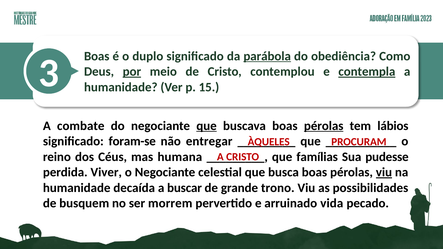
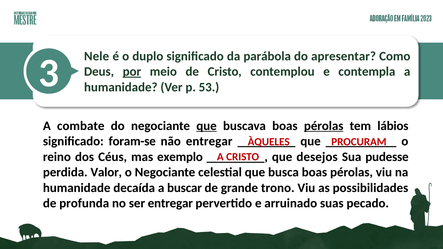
Boas at (97, 56): Boas -> Nele
parábola underline: present -> none
obediência: obediência -> apresentar
contempla underline: present -> none
15: 15 -> 53
humana: humana -> exemplo
famílias: famílias -> desejos
Viver: Viver -> Valor
viu at (384, 172) underline: present -> none
busquem: busquem -> profunda
ser morrem: morrem -> entregar
vida: vida -> suas
